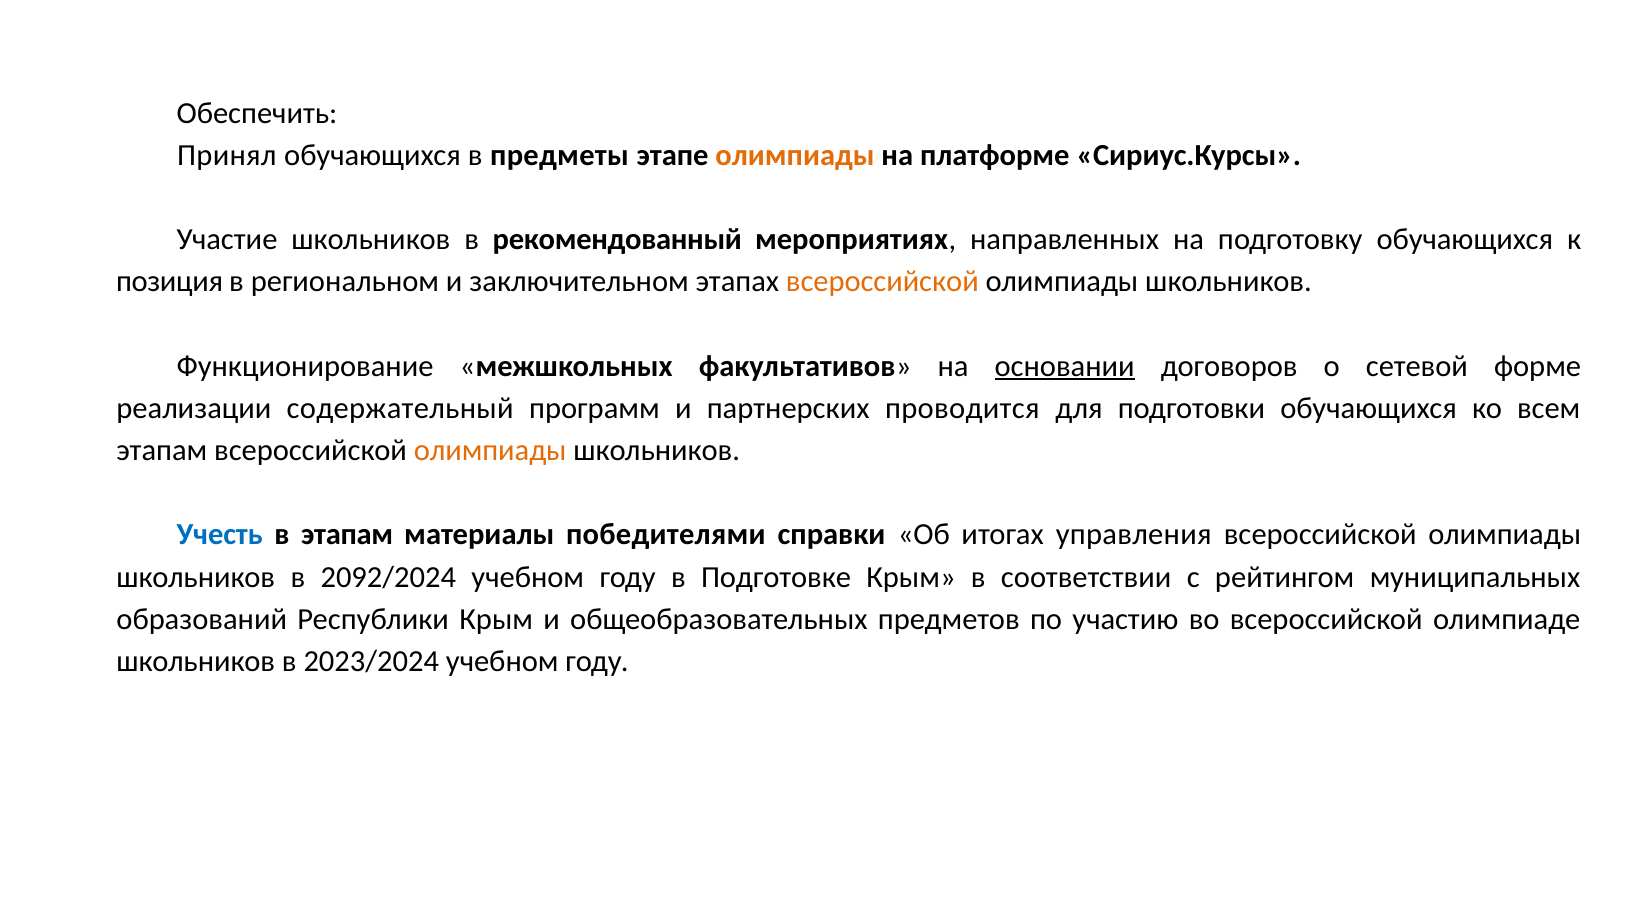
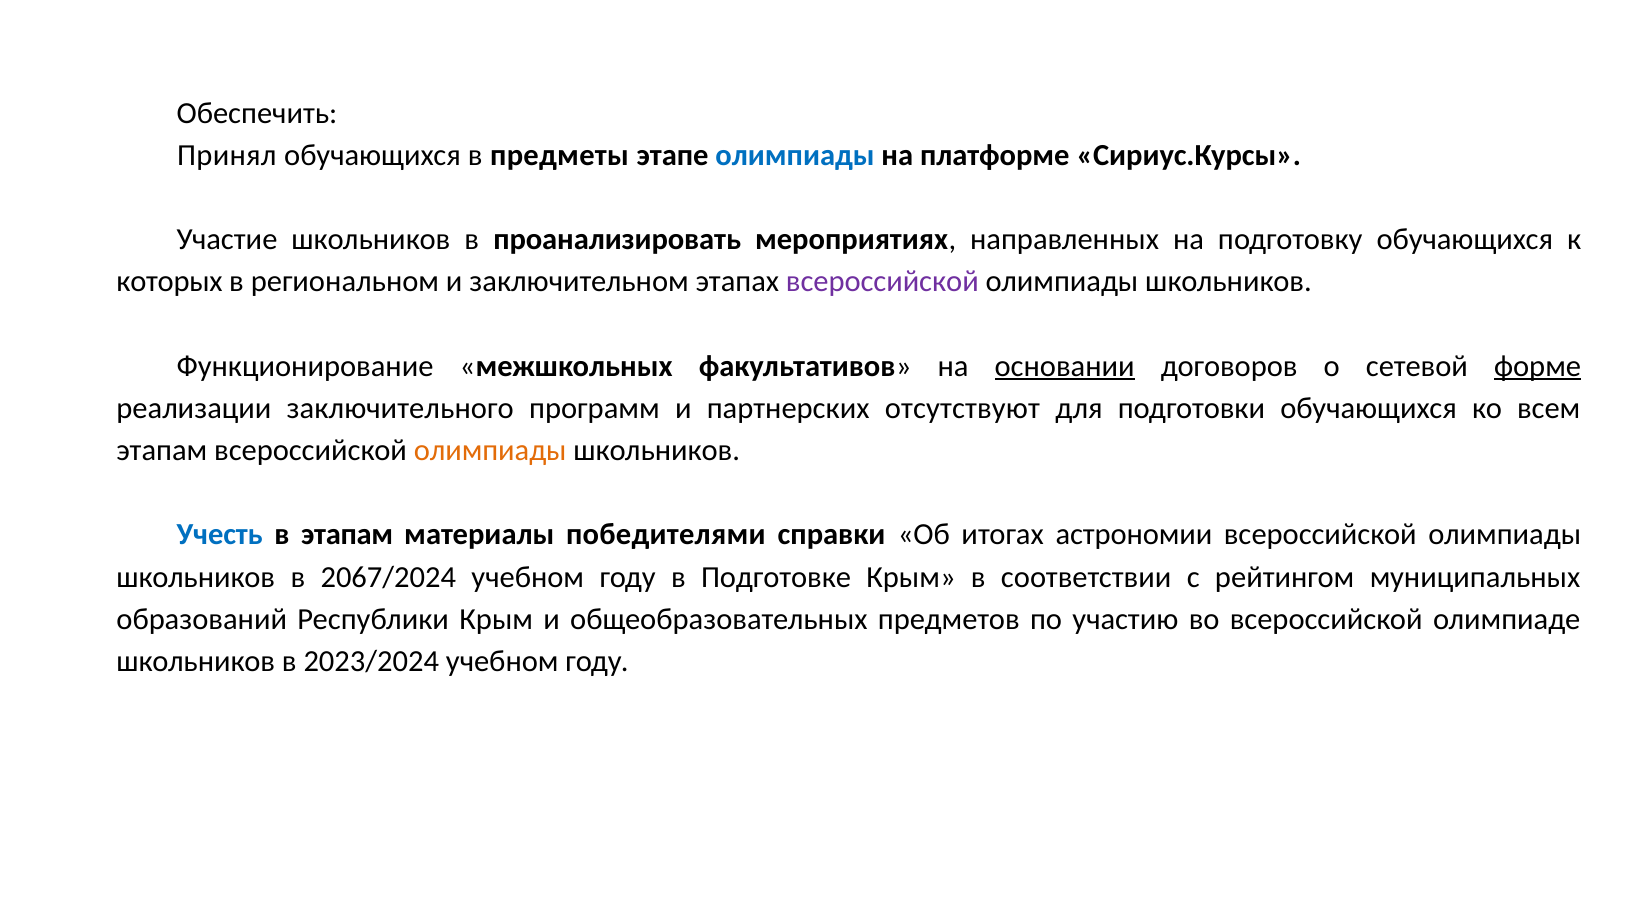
олимпиады at (795, 155) colour: orange -> blue
рекомендованный: рекомендованный -> проанализировать
позиция: позиция -> которых
всероссийской at (882, 282) colour: orange -> purple
форме underline: none -> present
содержательный: содержательный -> заключительного
проводится: проводится -> отсутствуют
управления: управления -> астрономии
2092/2024: 2092/2024 -> 2067/2024
